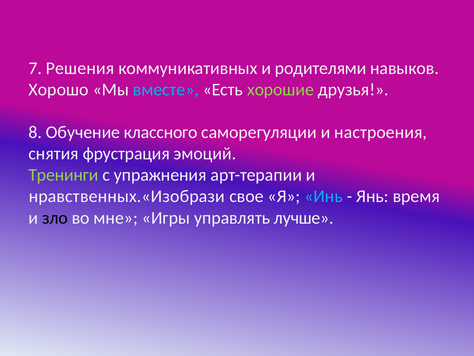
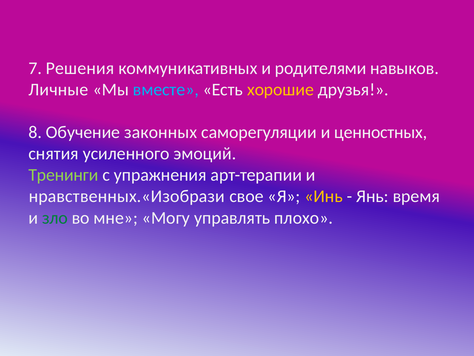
Хорошо: Хорошо -> Личные
хорошие colour: light green -> yellow
классного: классного -> законных
настроения: настроения -> ценностных
фрустрация: фрустрация -> усиленного
Инь colour: light blue -> yellow
зло colour: black -> green
Игры: Игры -> Могу
лучше: лучше -> плохо
